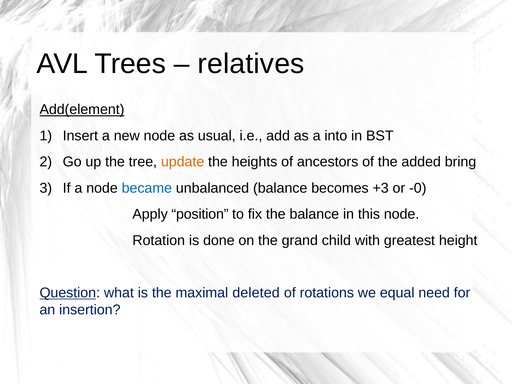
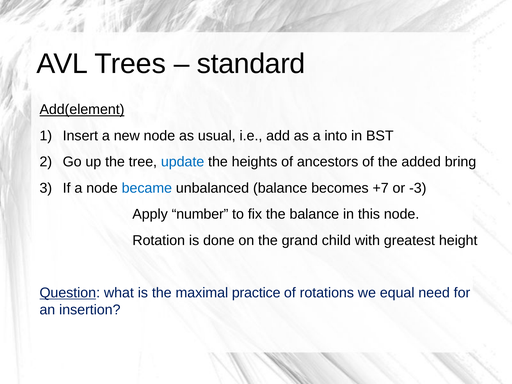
relatives: relatives -> standard
update colour: orange -> blue
+3: +3 -> +7
-0: -0 -> -3
position: position -> number
deleted: deleted -> practice
